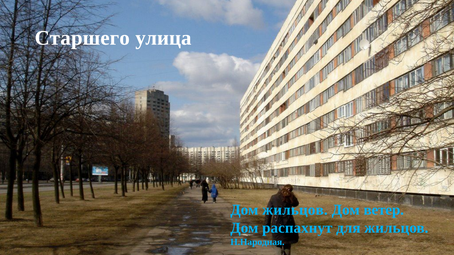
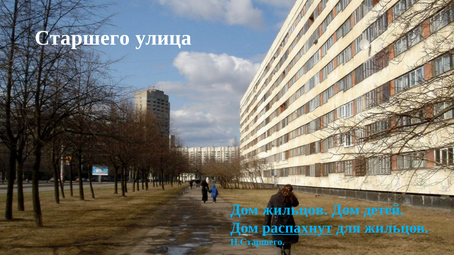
ветер: ветер -> детей
распахнут underline: none -> present
Н.Народная: Н.Народная -> Н.Старшего
